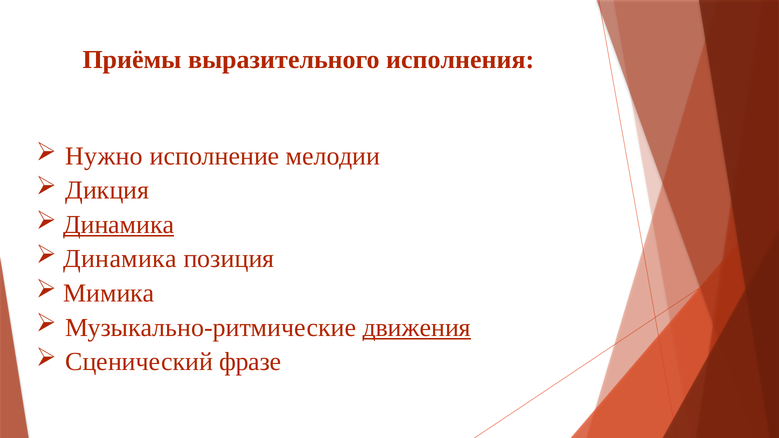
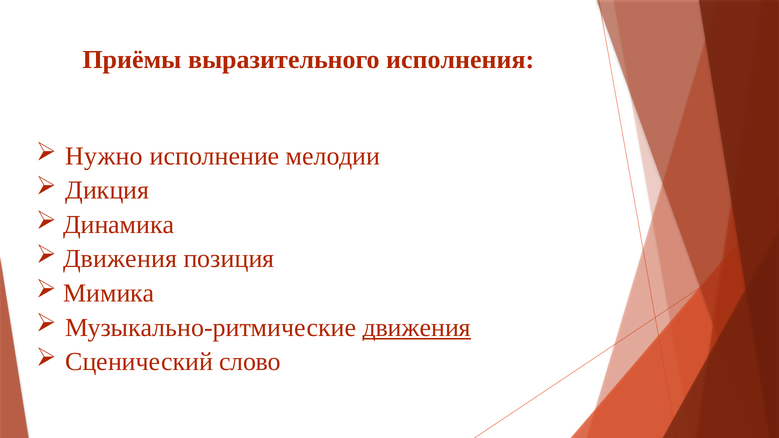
Динамика at (119, 225) underline: present -> none
Динамика at (120, 259): Динамика -> Движения
фразе: фразе -> слово
